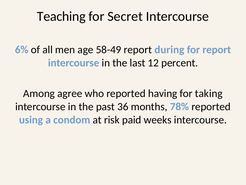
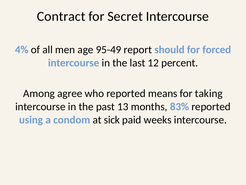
Teaching: Teaching -> Contract
6%: 6% -> 4%
58-49: 58-49 -> 95-49
during: during -> should
for report: report -> forced
having: having -> means
36: 36 -> 13
78%: 78% -> 83%
risk: risk -> sick
